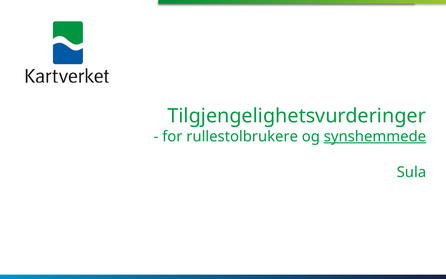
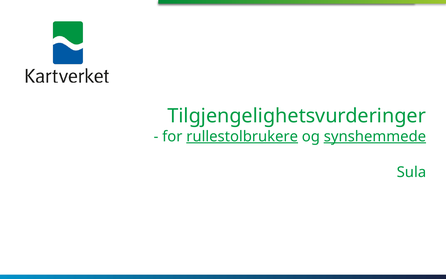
rullestolbrukere underline: none -> present
